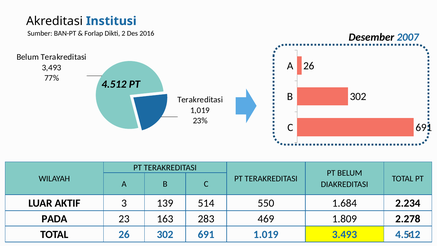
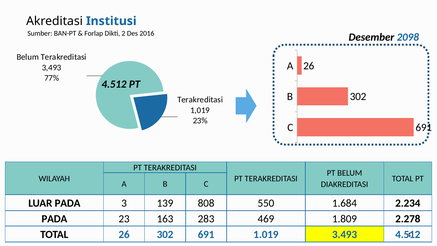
2007: 2007 -> 2098
LUAR AKTIF: AKTIF -> PADA
514: 514 -> 808
